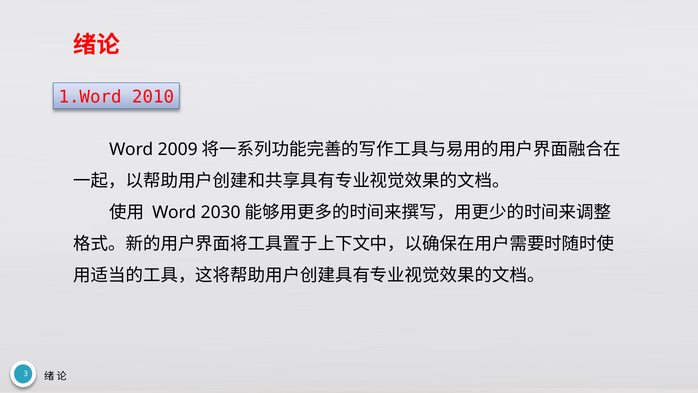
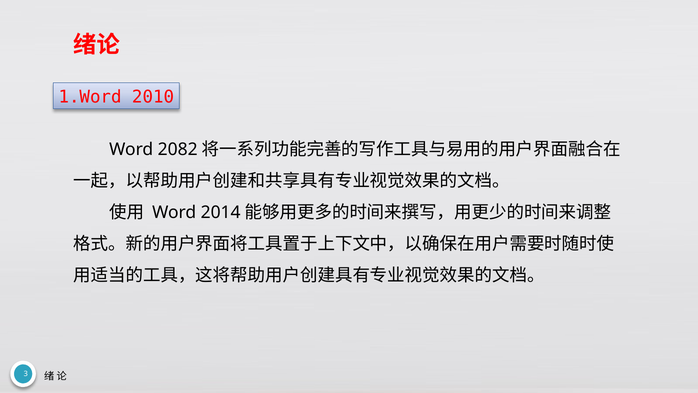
2009: 2009 -> 2082
2030: 2030 -> 2014
